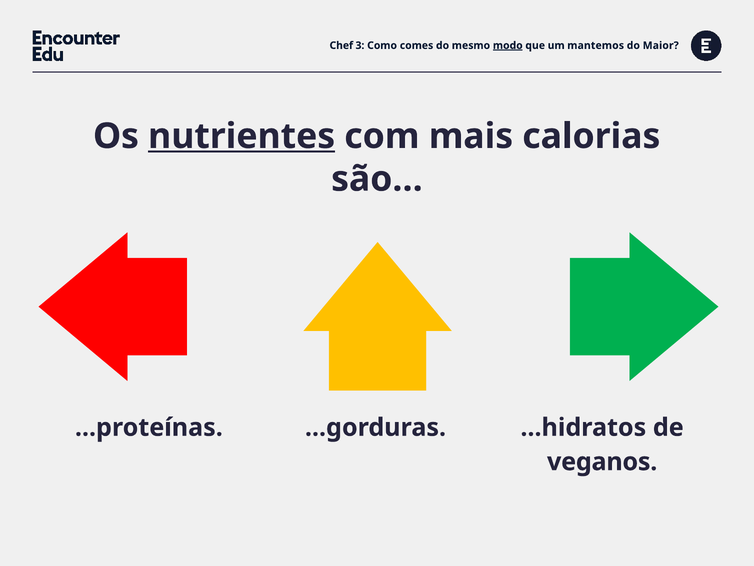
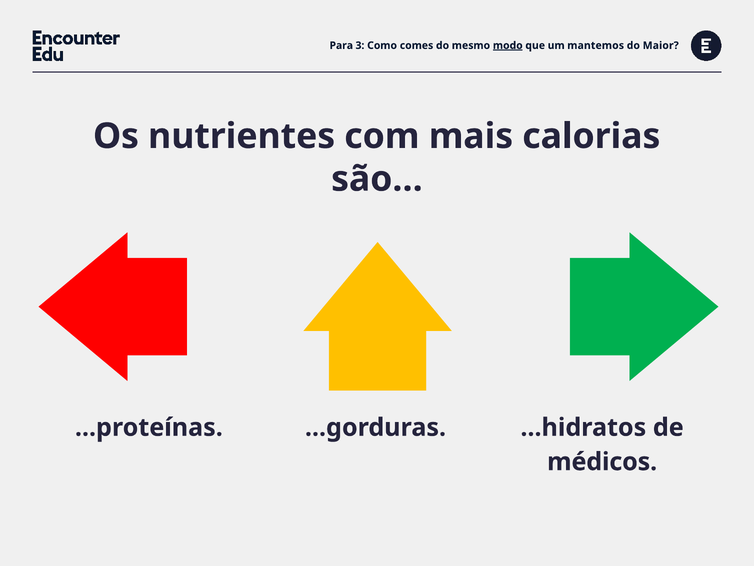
Chef: Chef -> Para
nutrientes underline: present -> none
veganos: veganos -> médicos
